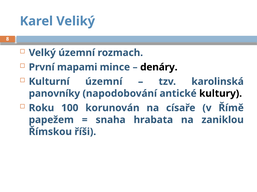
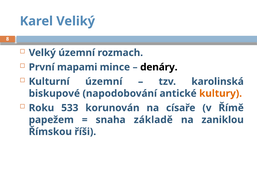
panovníky: panovníky -> biskupové
kultury colour: black -> orange
100: 100 -> 533
hrabata: hrabata -> základě
